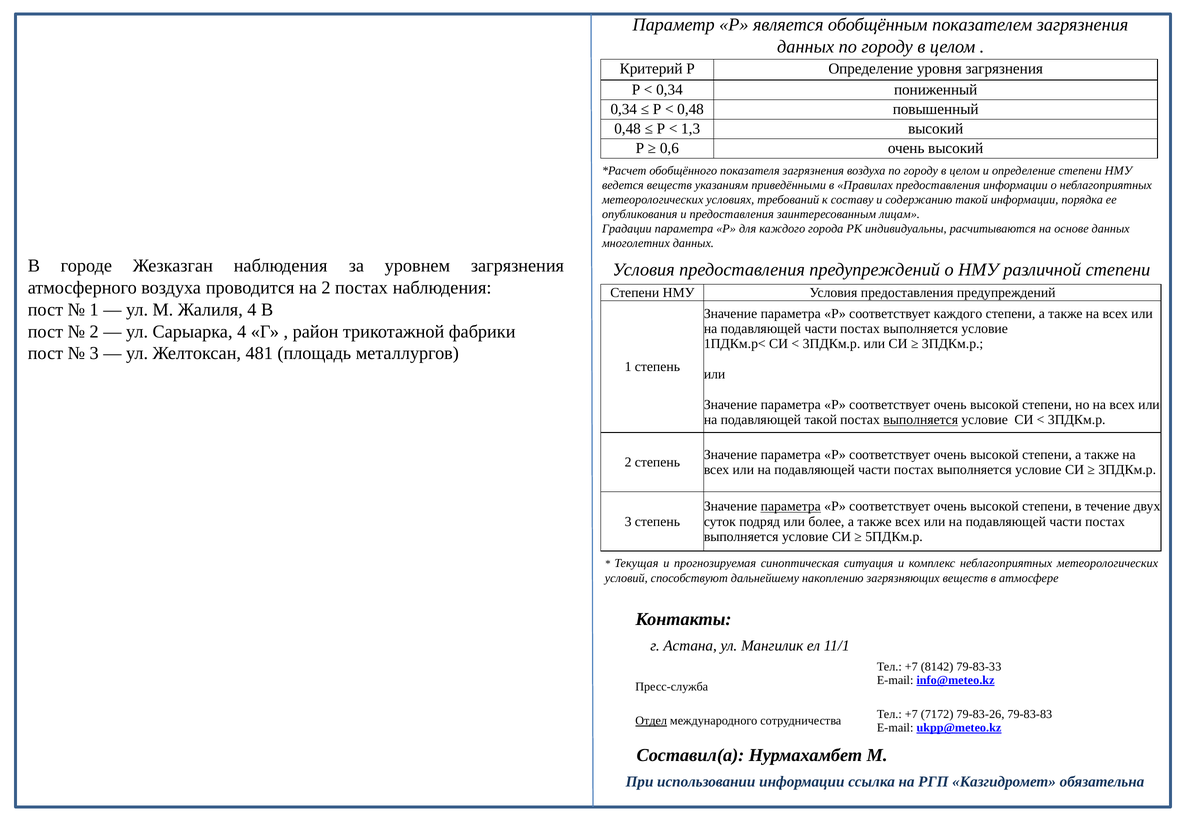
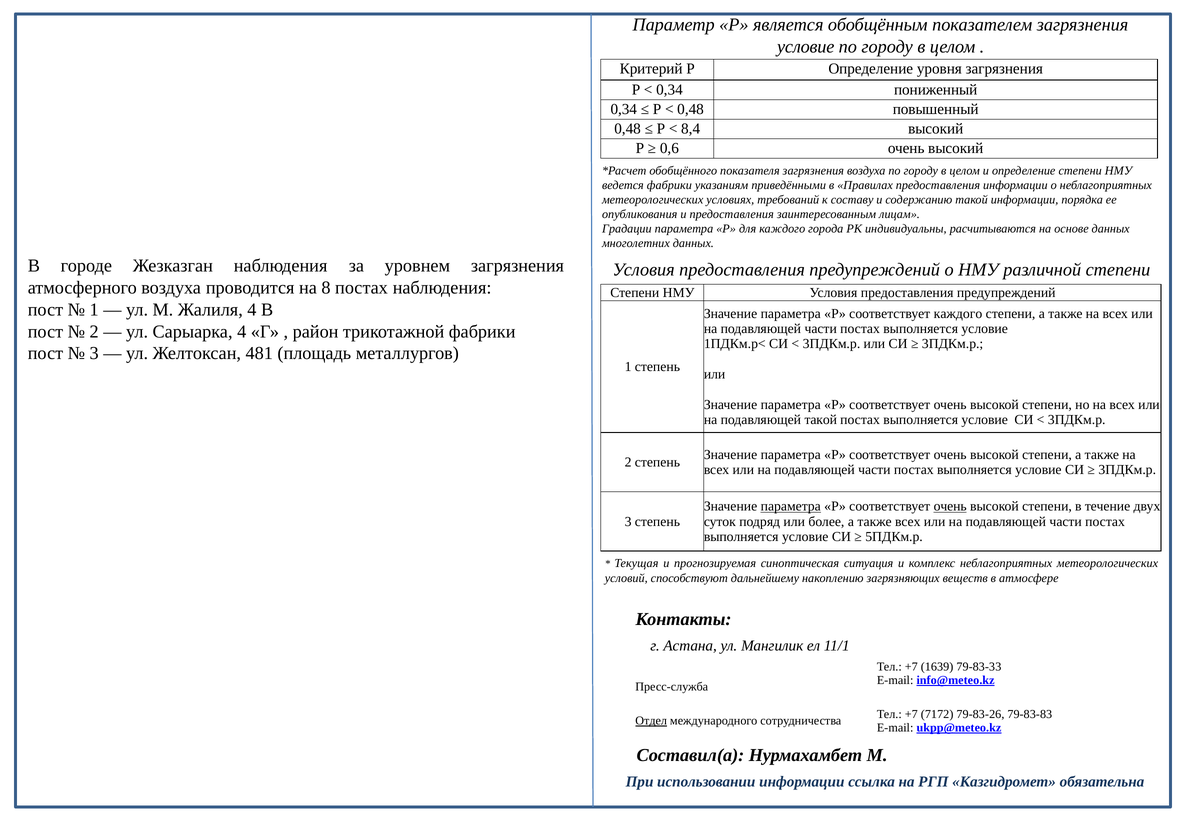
данных at (806, 47): данных -> условие
1,3: 1,3 -> 8,4
ведется веществ: веществ -> фабрики
на 2: 2 -> 8
выполняется at (921, 420) underline: present -> none
очень at (950, 506) underline: none -> present
8142: 8142 -> 1639
